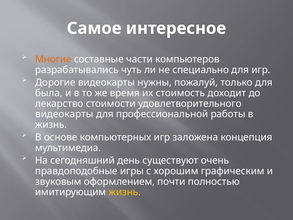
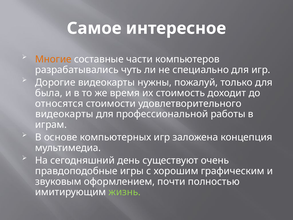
лекарство: лекарство -> относятся
жизнь at (51, 125): жизнь -> играм
жизнь at (125, 192) colour: yellow -> light green
